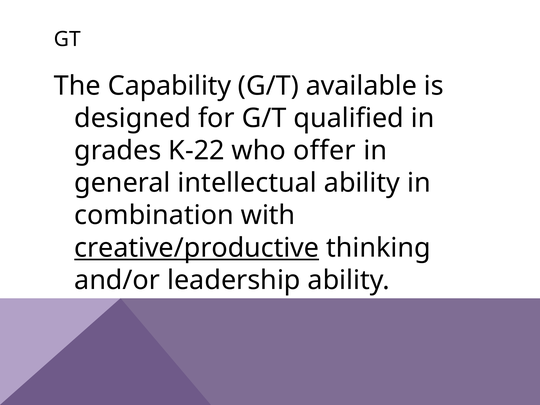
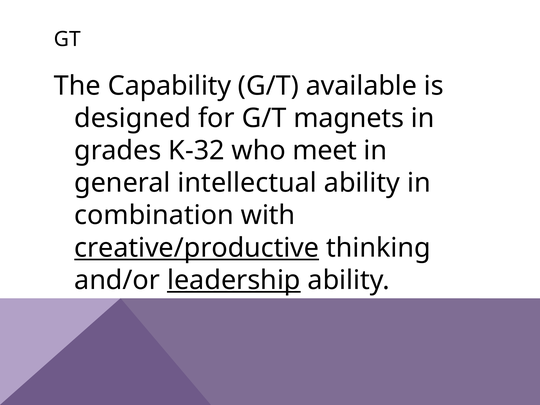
qualified: qualified -> magnets
K-22: K-22 -> K-32
offer: offer -> meet
leadership underline: none -> present
